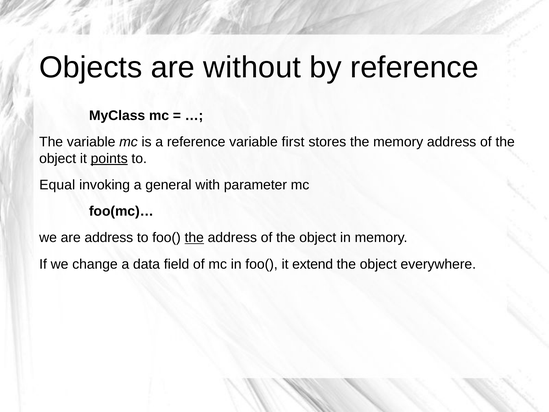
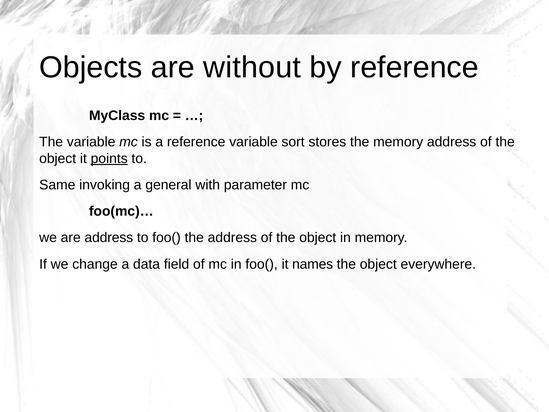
first: first -> sort
Equal: Equal -> Same
the at (194, 238) underline: present -> none
extend: extend -> names
